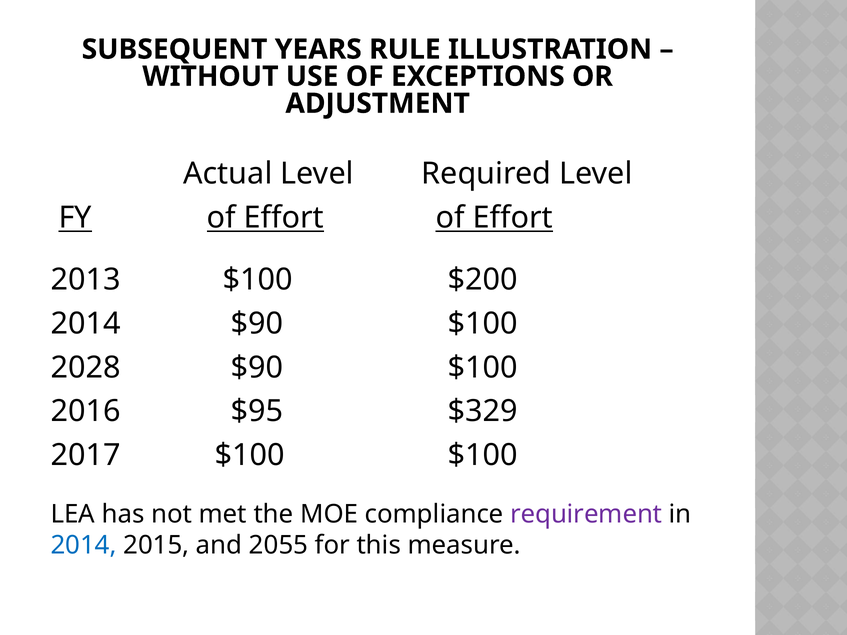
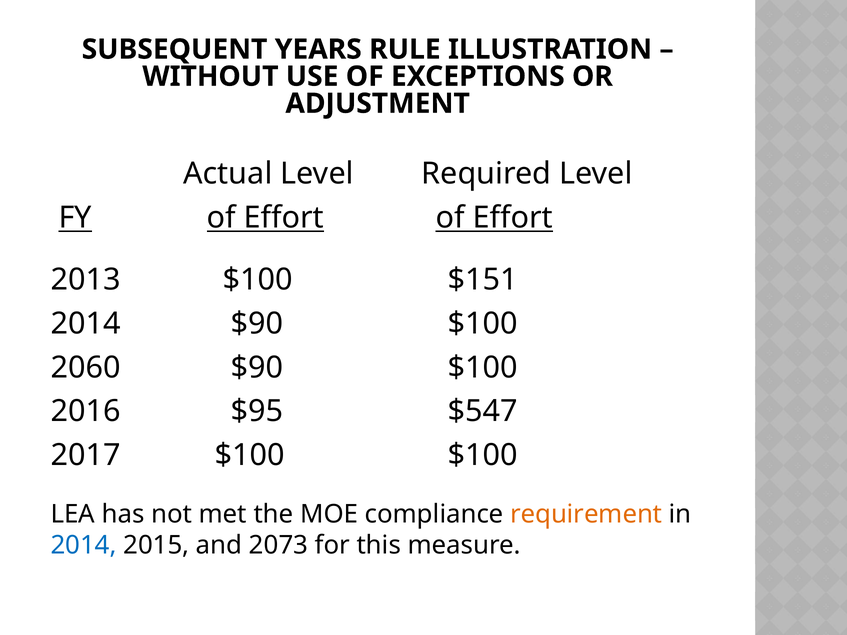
$200: $200 -> $151
2028: 2028 -> 2060
$329: $329 -> $547
requirement colour: purple -> orange
2055: 2055 -> 2073
